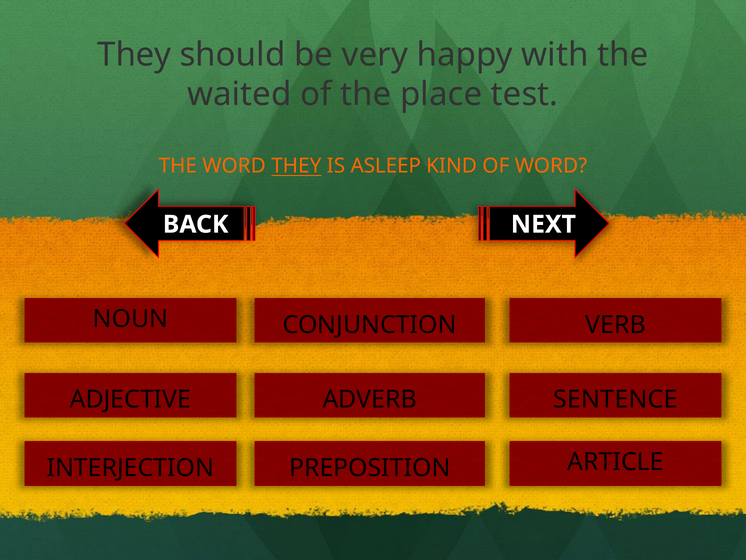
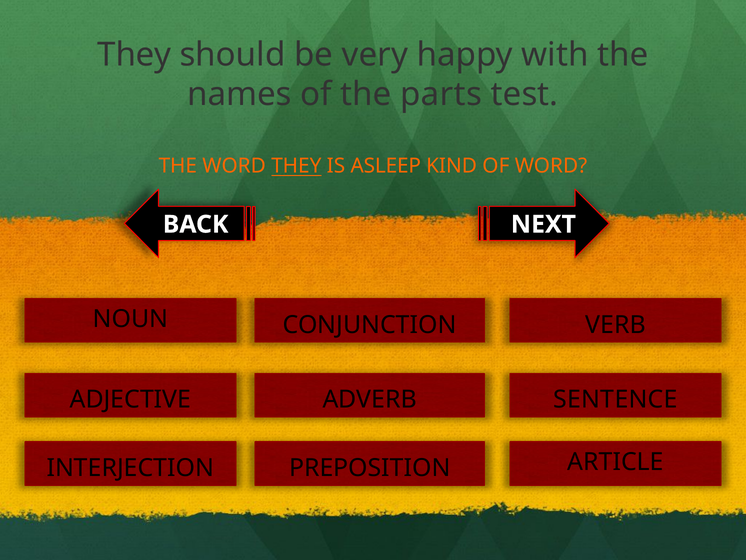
waited: waited -> names
place: place -> parts
